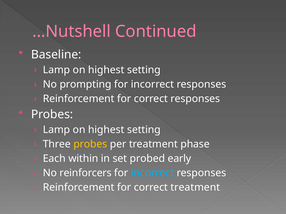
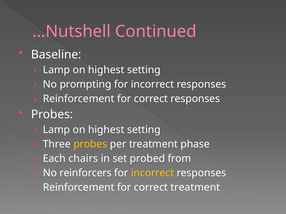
within: within -> chairs
early: early -> from
incorrect at (152, 173) colour: light blue -> yellow
